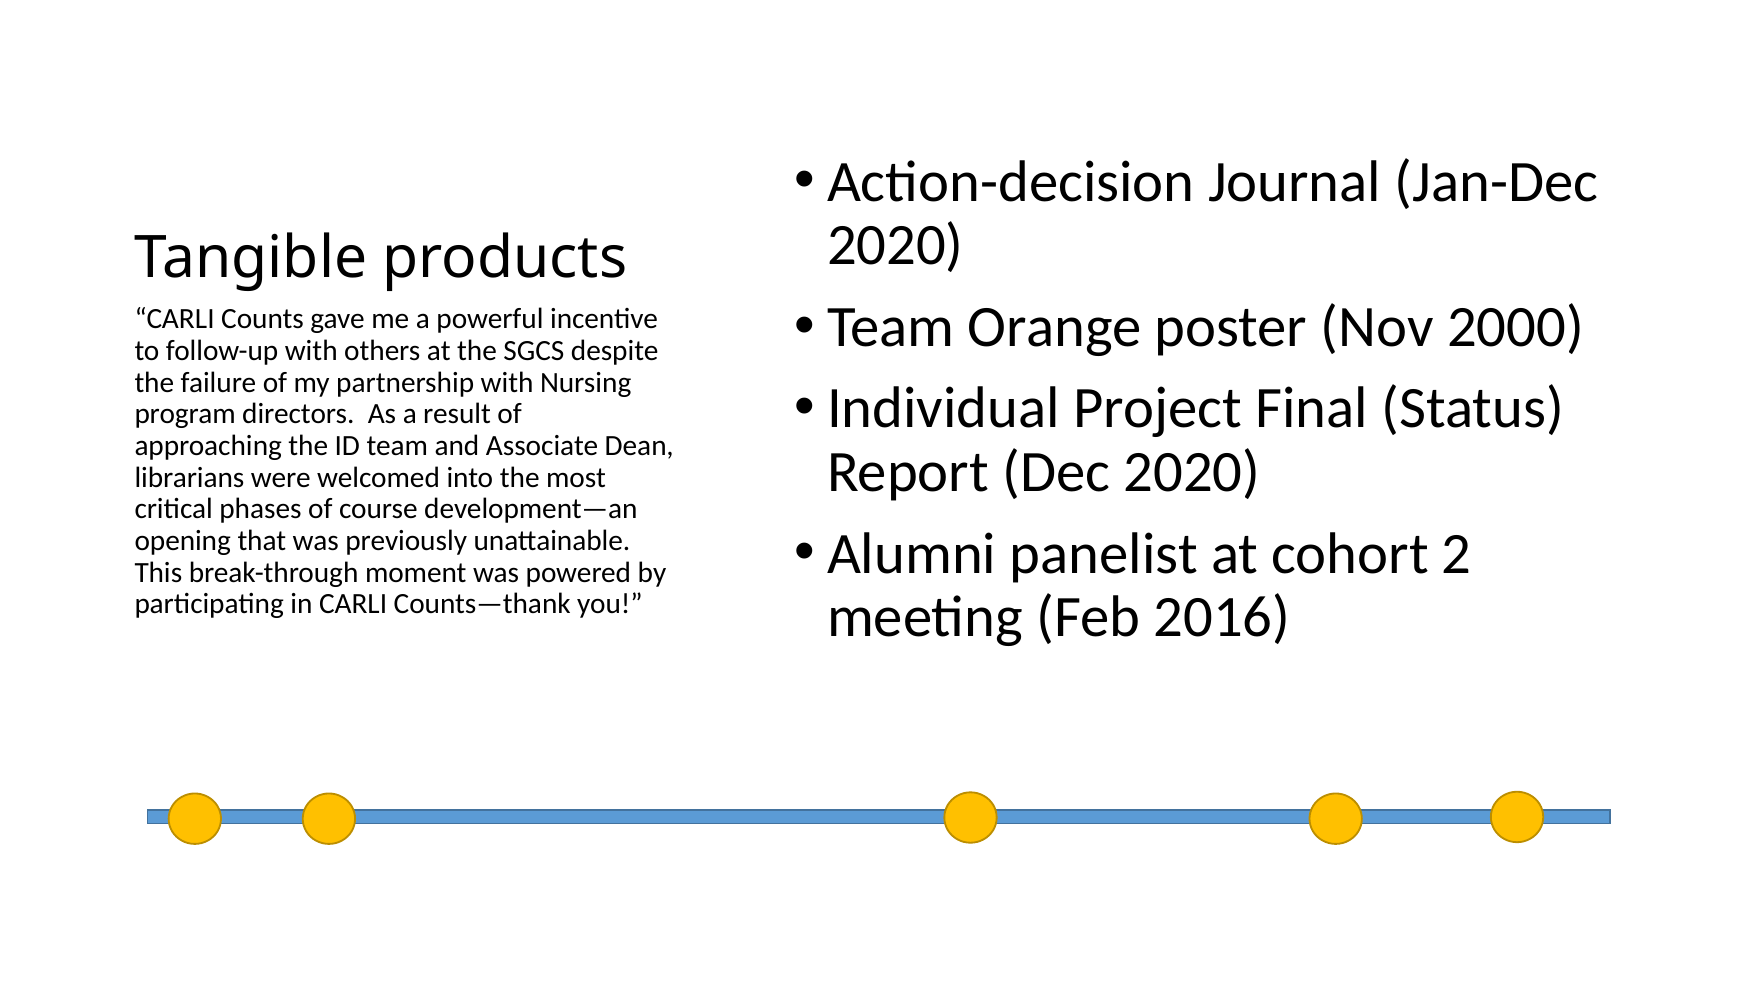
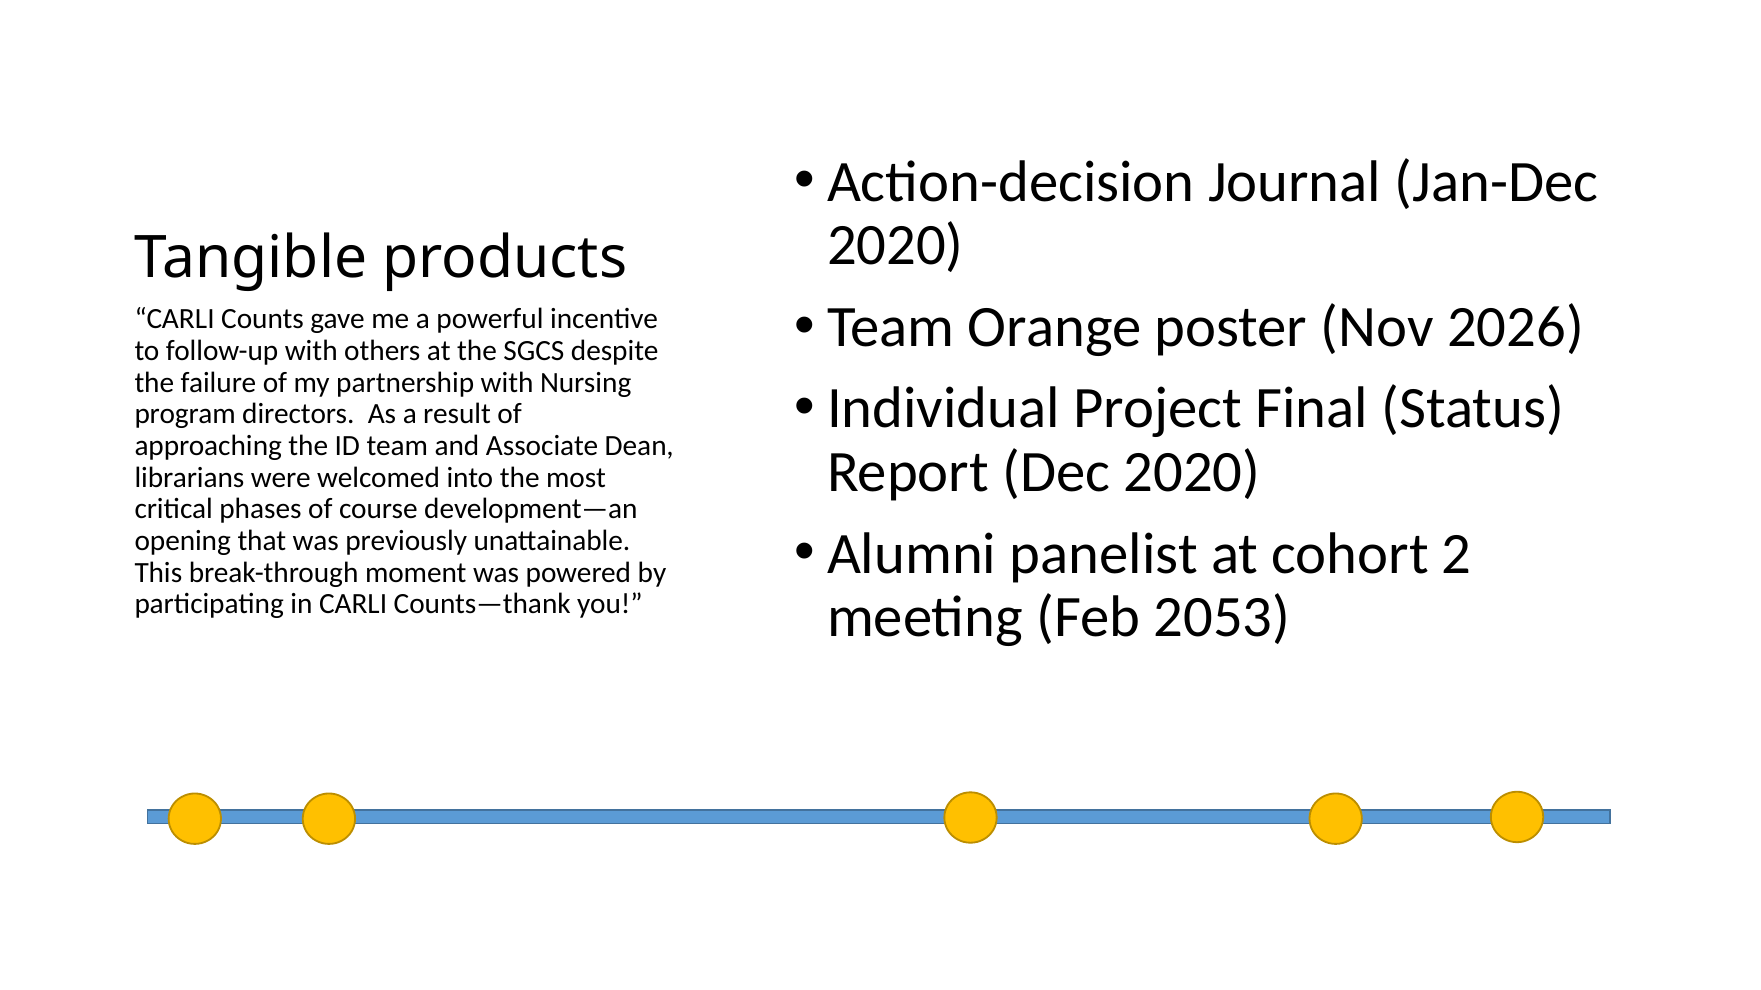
2000: 2000 -> 2026
2016: 2016 -> 2053
